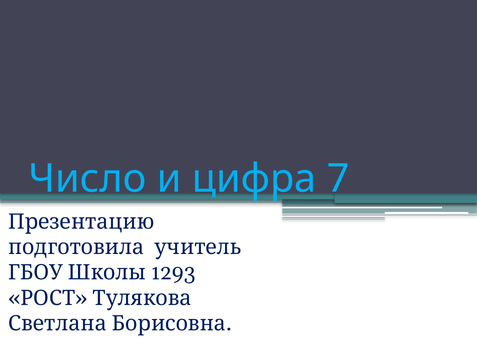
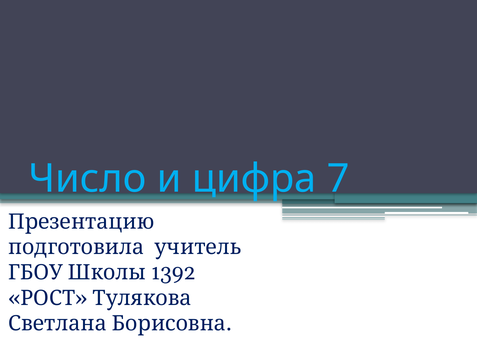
1293: 1293 -> 1392
